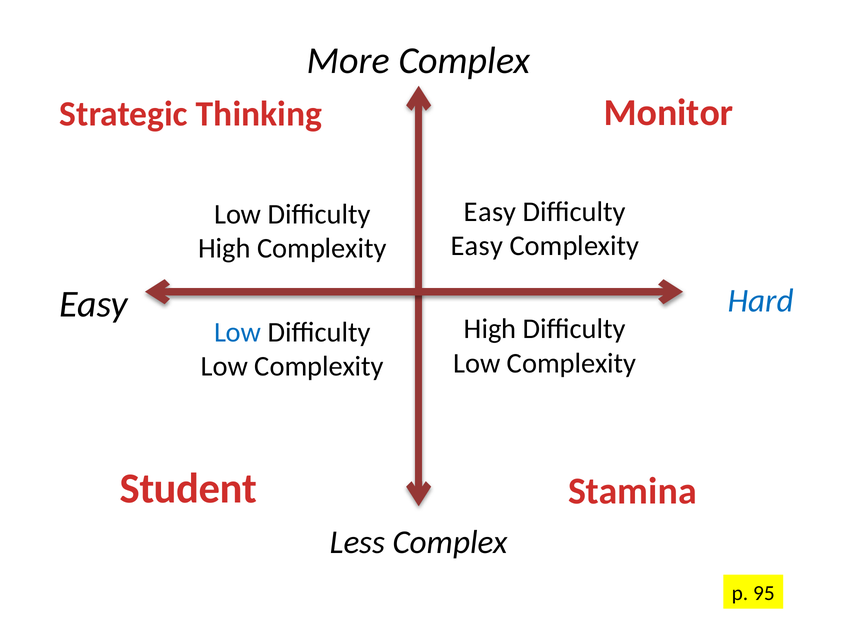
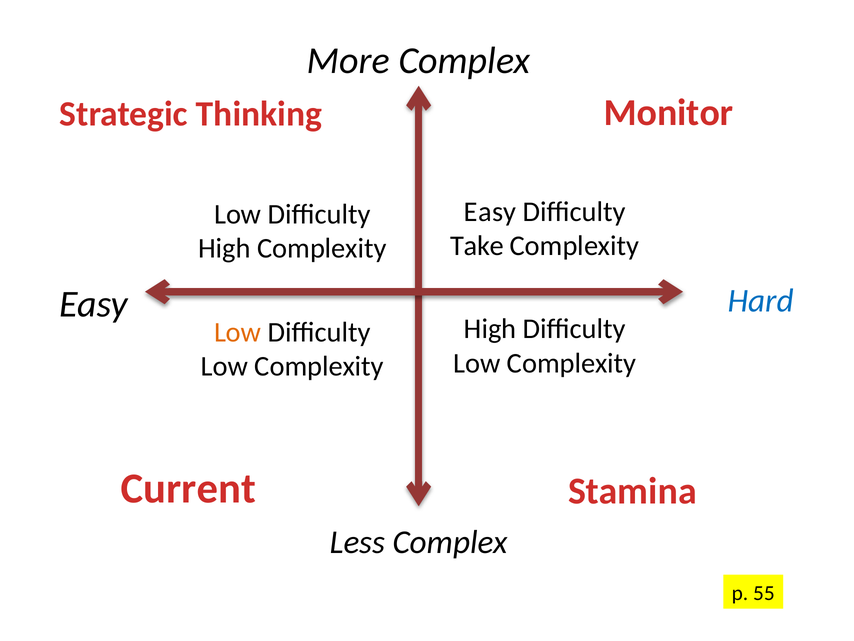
Easy at (477, 246): Easy -> Take
Low at (238, 332) colour: blue -> orange
Student: Student -> Current
95: 95 -> 55
